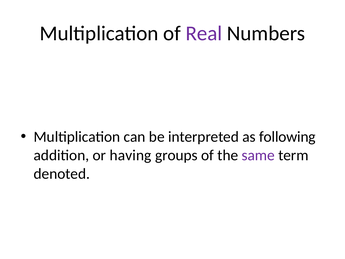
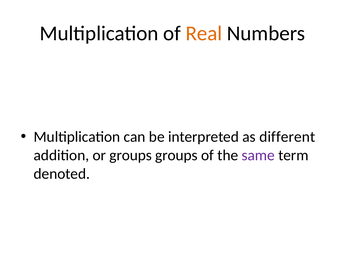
Real colour: purple -> orange
following: following -> different
or having: having -> groups
